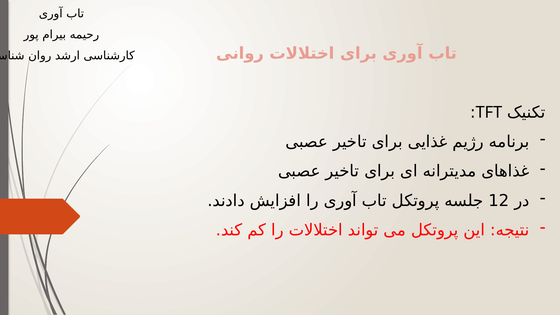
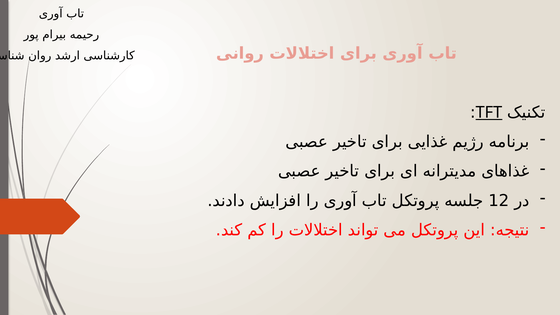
TFT underline: none -> present
